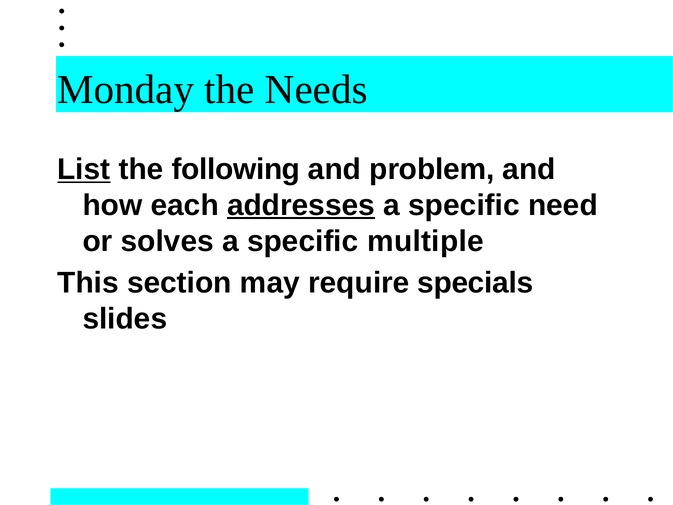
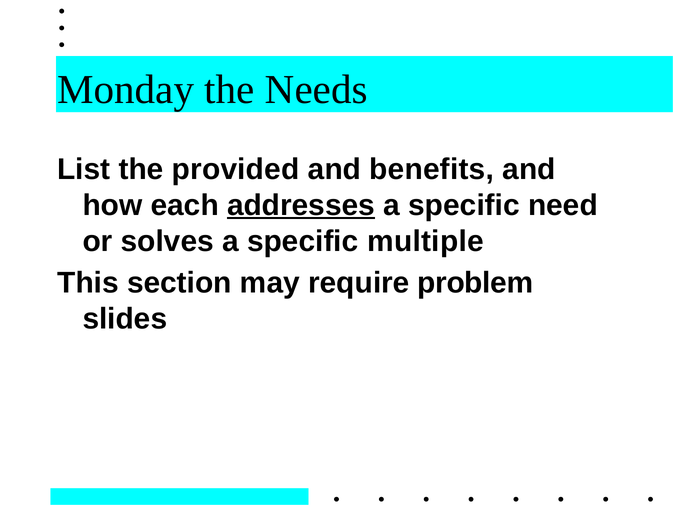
List underline: present -> none
following: following -> provided
problem: problem -> benefits
specials: specials -> problem
